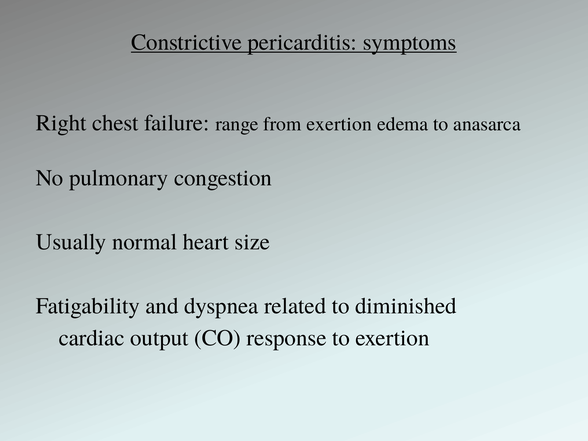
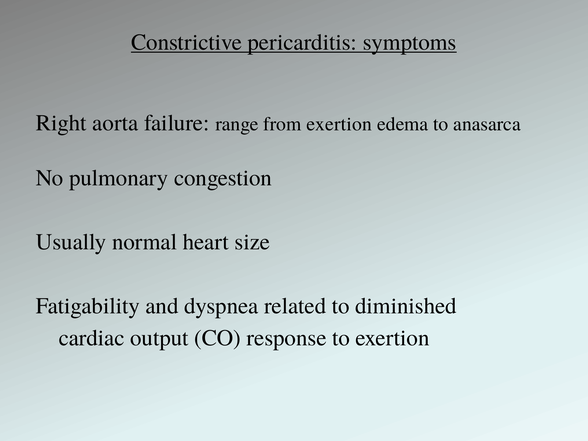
chest: chest -> aorta
